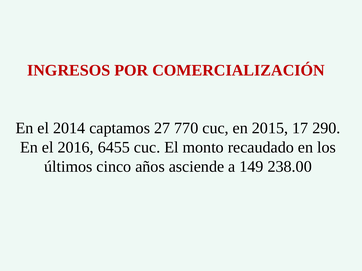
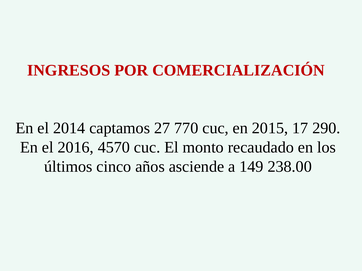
6455: 6455 -> 4570
